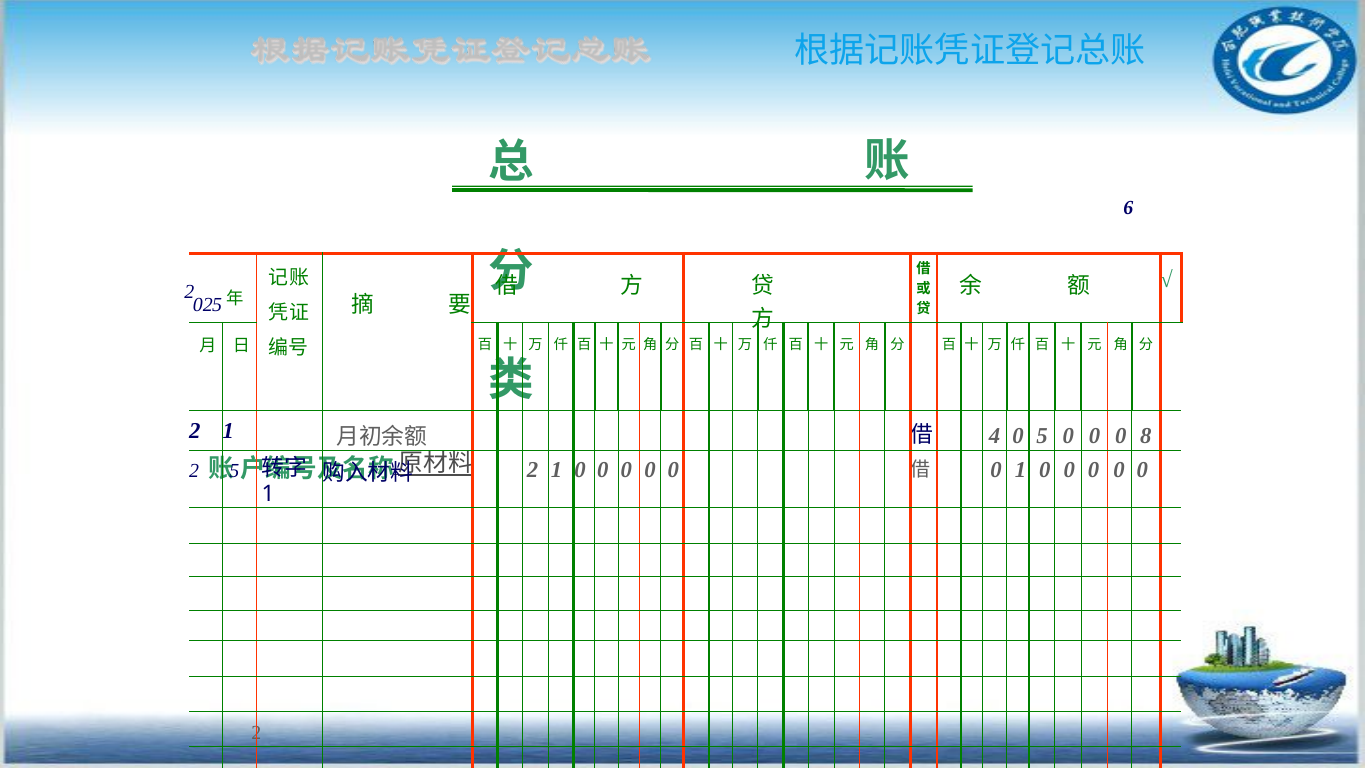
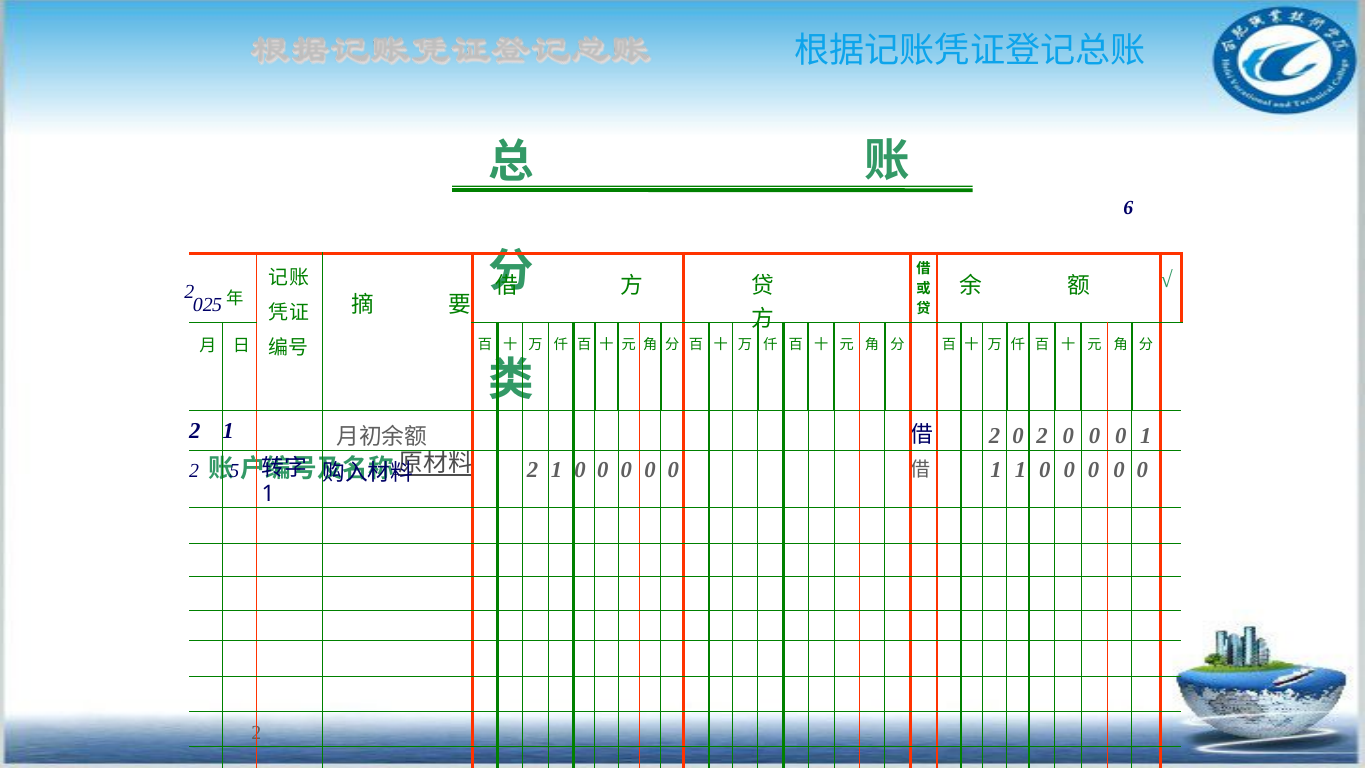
4 at (995, 436): 4 -> 2
0 5: 5 -> 2
0 8: 8 -> 1
0 at (996, 470): 0 -> 1
